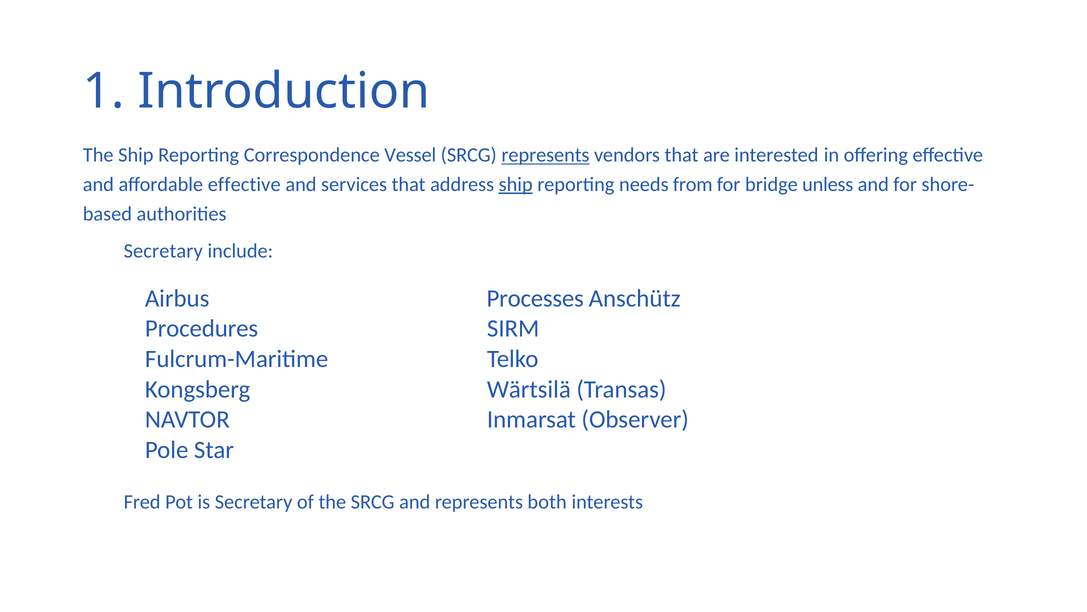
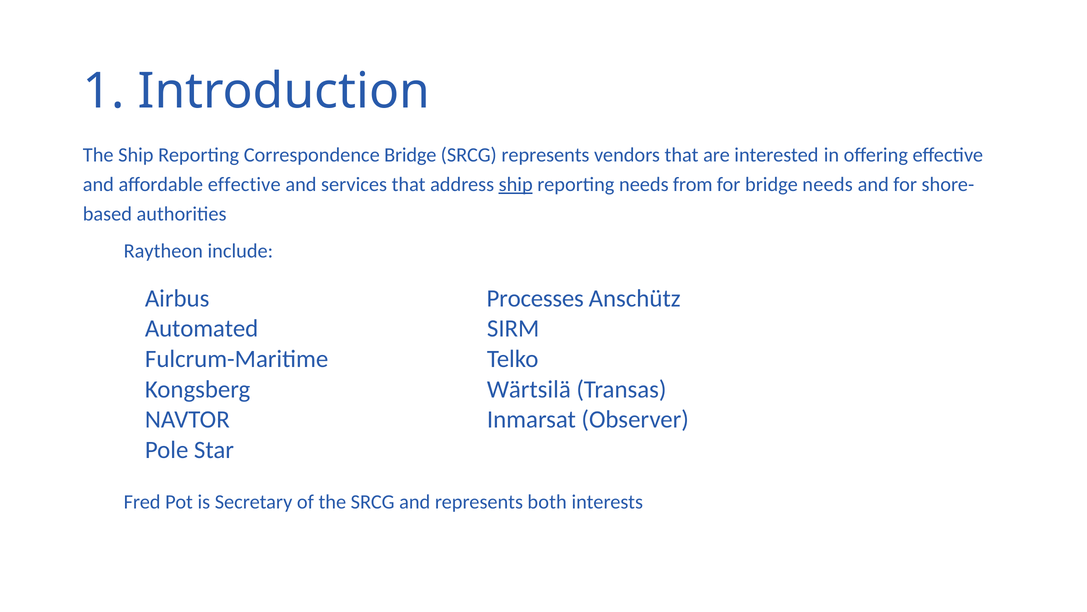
Correspondence Vessel: Vessel -> Bridge
represents at (545, 155) underline: present -> none
bridge unless: unless -> needs
Secretary at (163, 251): Secretary -> Raytheon
Procedures: Procedures -> Automated
